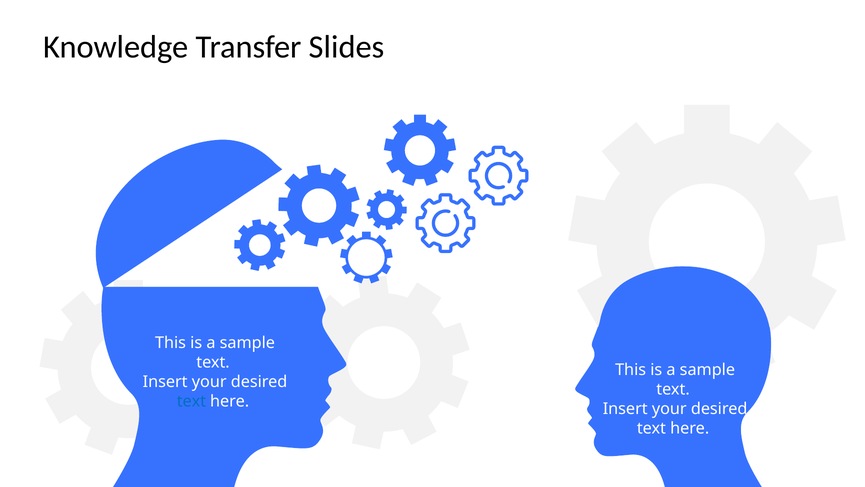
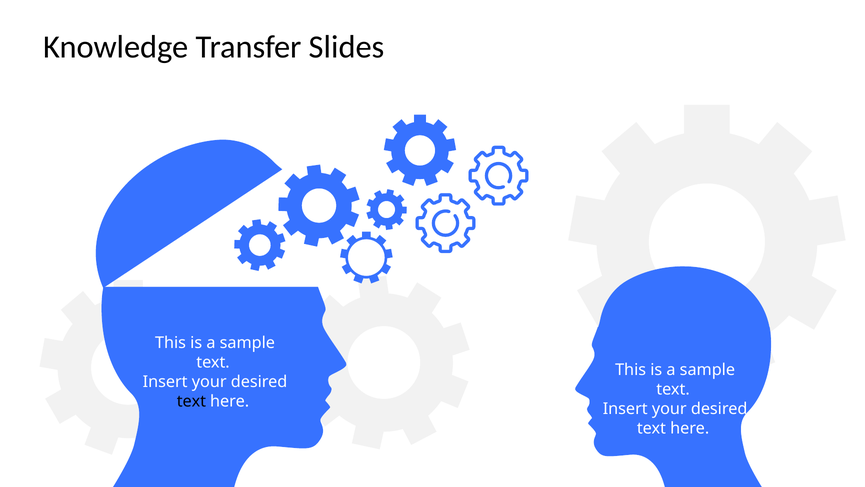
text at (191, 401) colour: blue -> black
